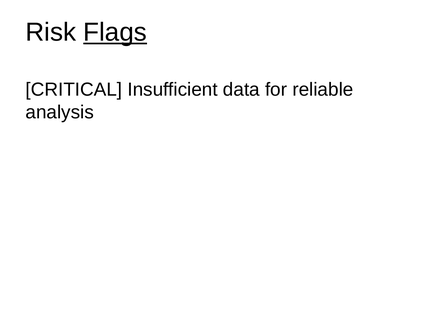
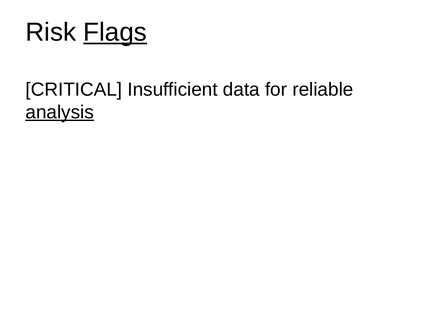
analysis underline: none -> present
